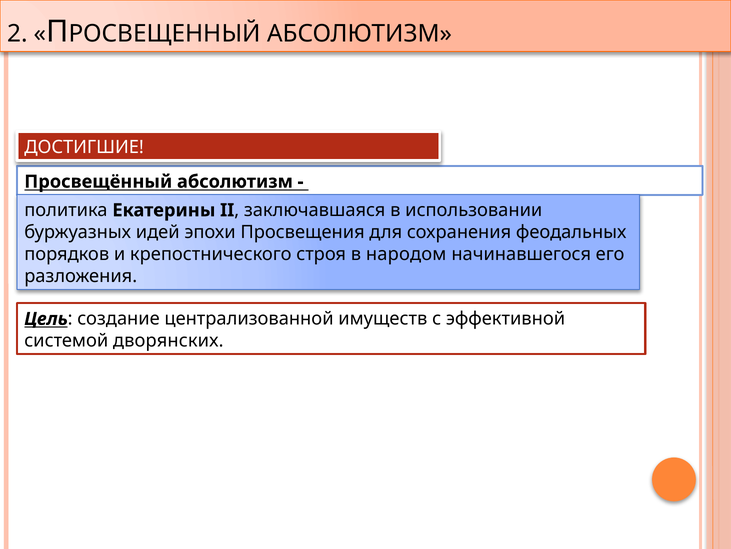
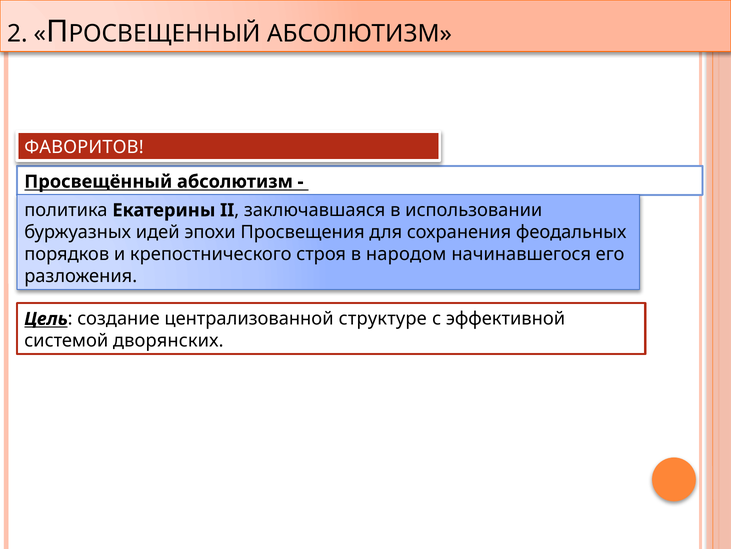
ДОСТИГШИЕ: ДОСТИГШИЕ -> ФАВОРИТОВ
имуществ: имуществ -> структуре
